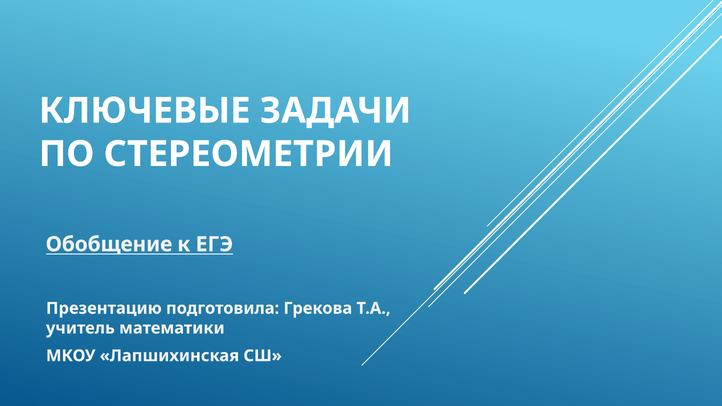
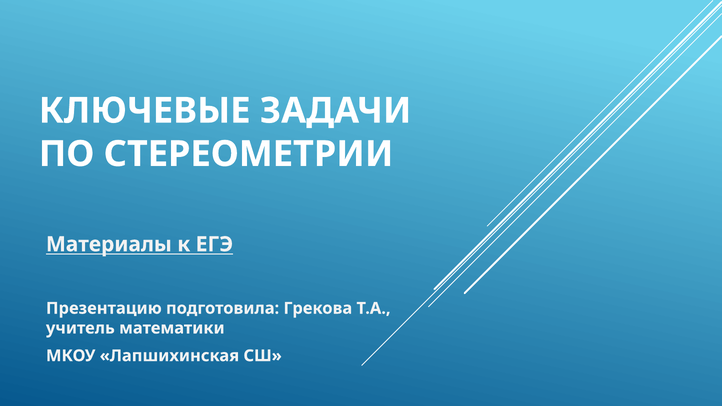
Обобщение: Обобщение -> Материалы
